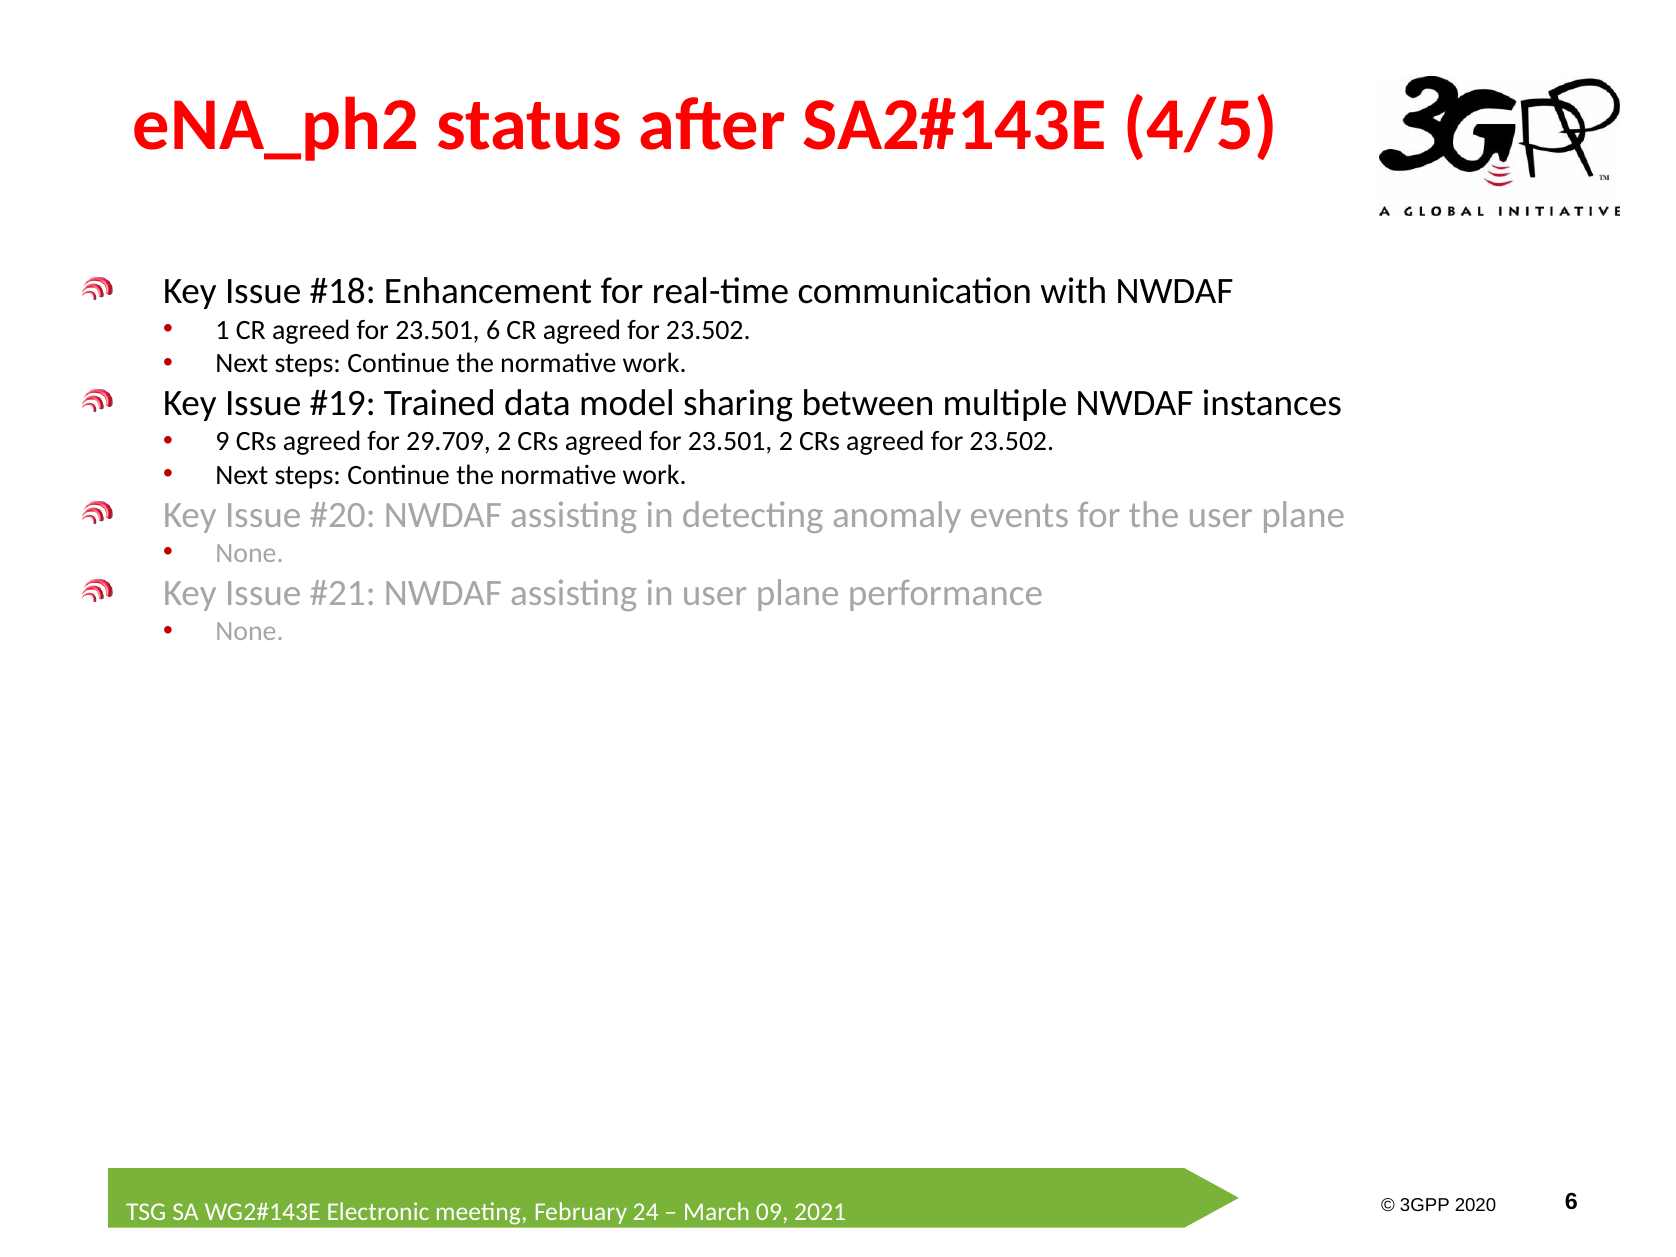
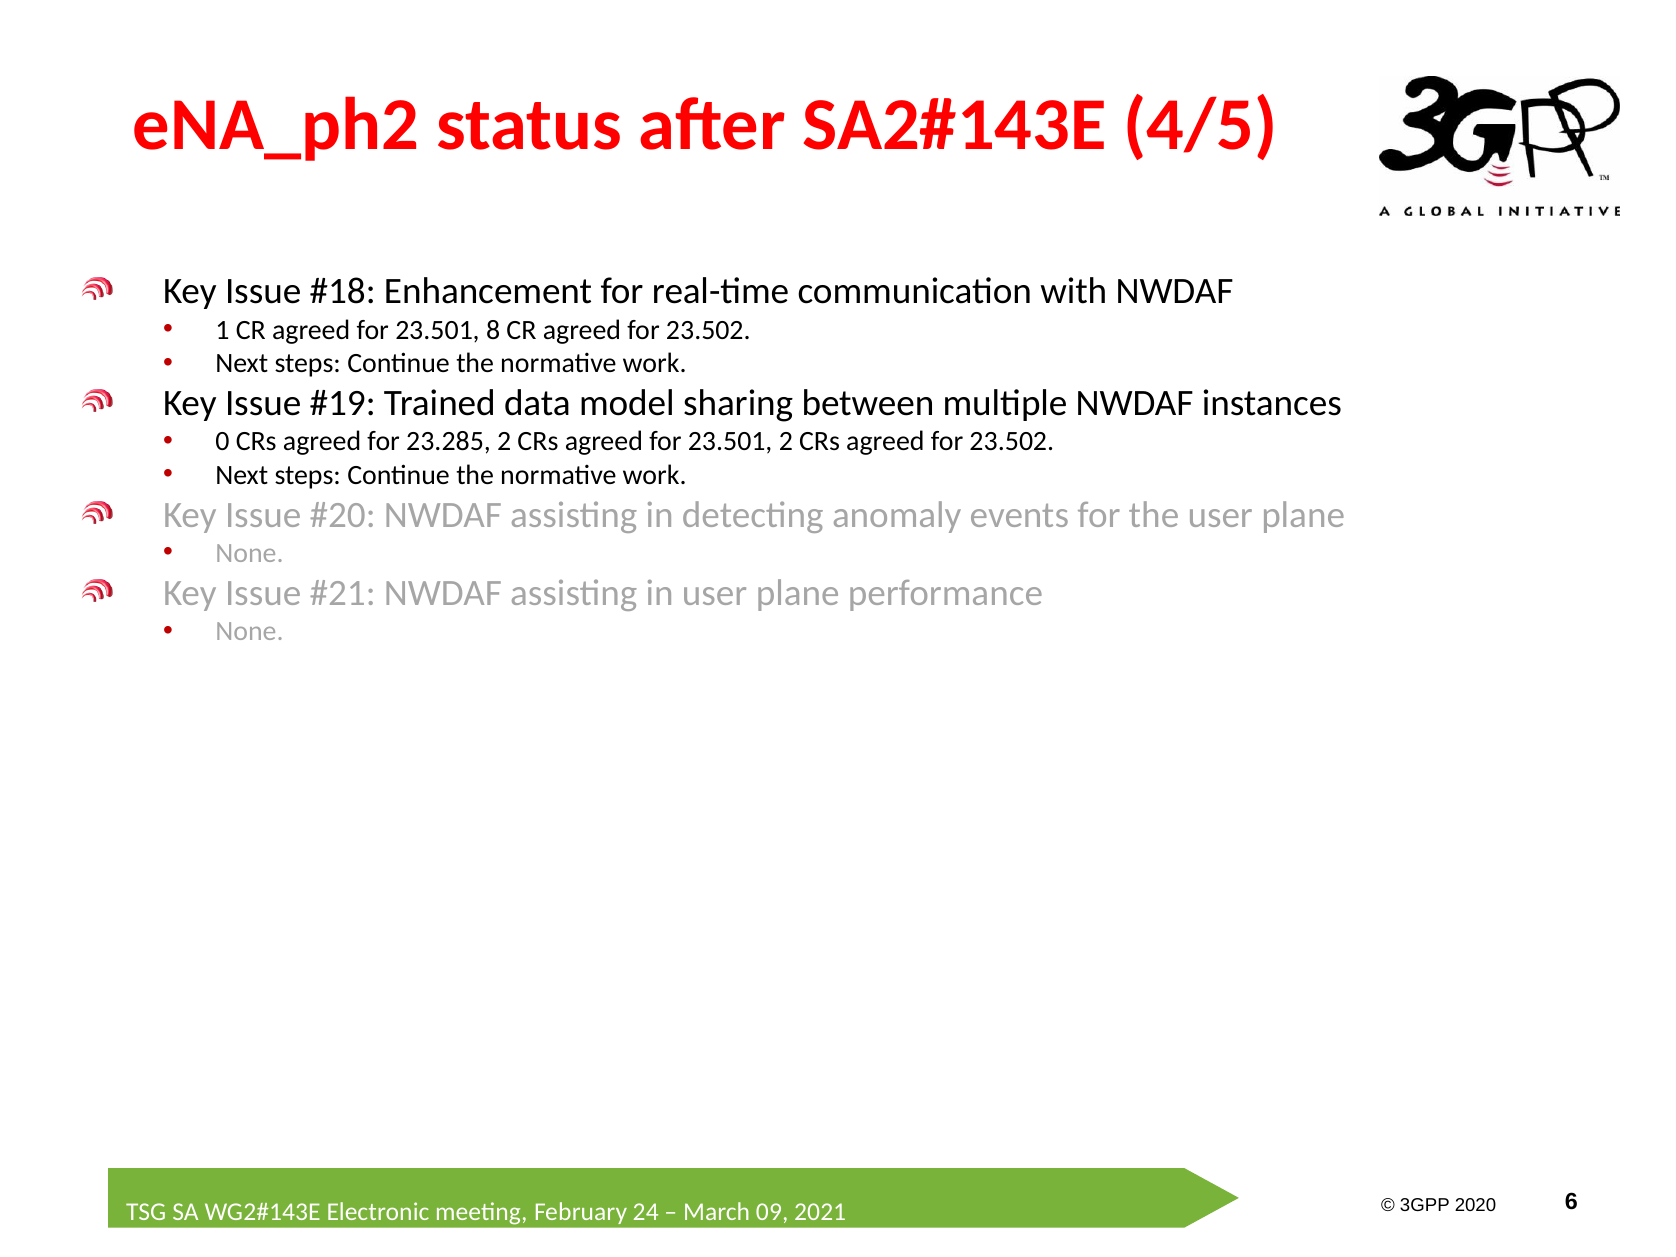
23.501 6: 6 -> 8
9: 9 -> 0
29.709: 29.709 -> 23.285
